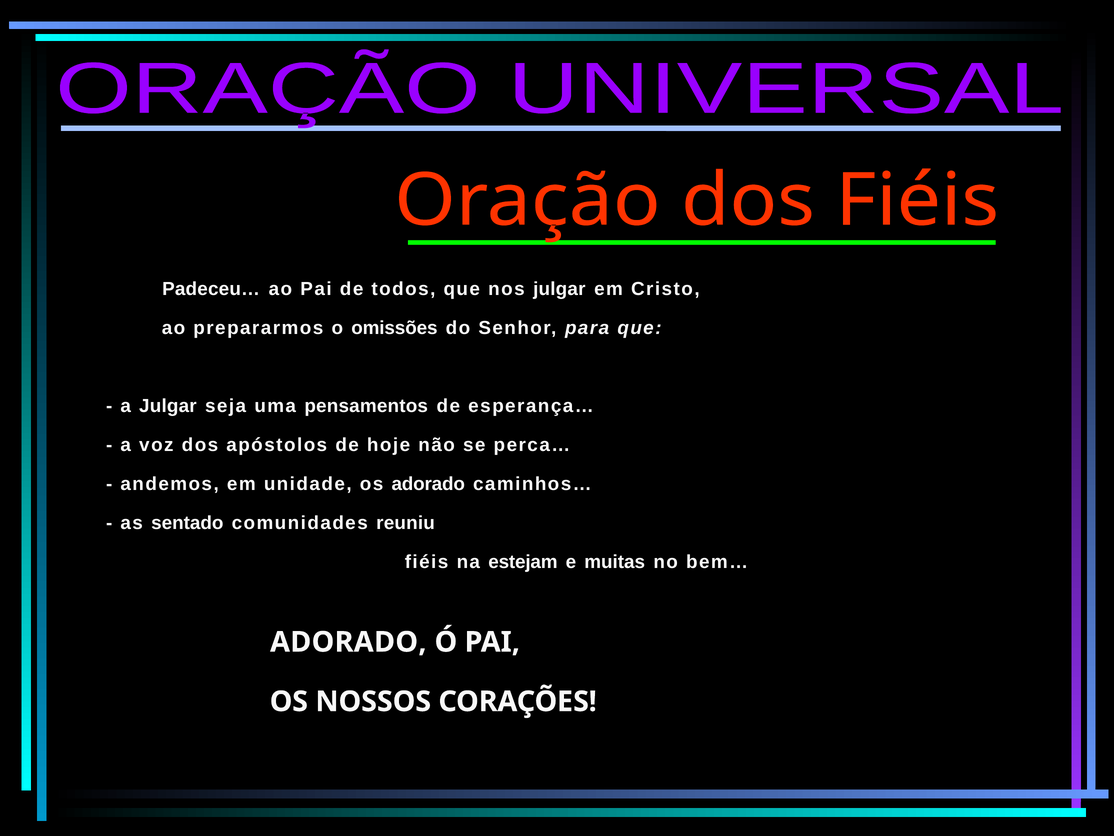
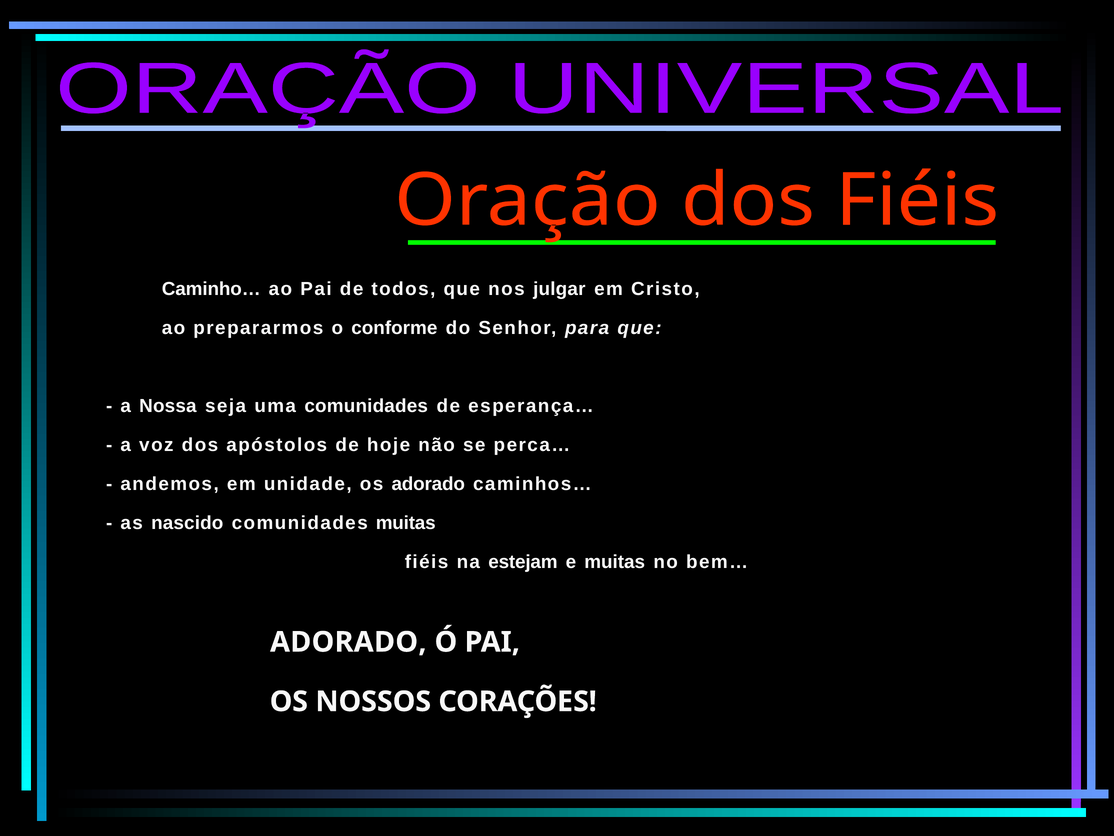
Padeceu…: Padeceu… -> Caminho…
omissões: omissões -> conforme
a Julgar: Julgar -> Nossa
uma pensamentos: pensamentos -> comunidades
sentado: sentado -> nascido
comunidades reuniu: reuniu -> muitas
